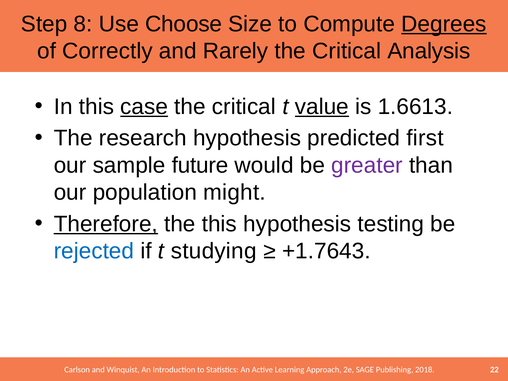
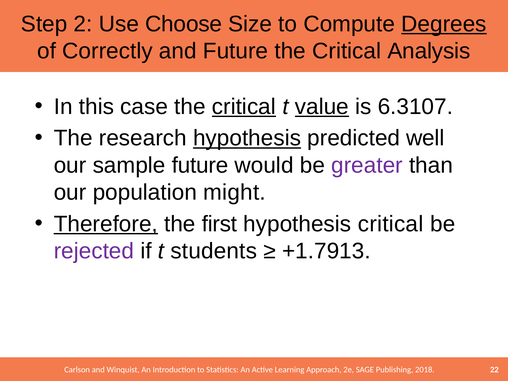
8: 8 -> 2
and Rarely: Rarely -> Future
case underline: present -> none
critical at (244, 107) underline: none -> present
1.6613: 1.6613 -> 6.3107
hypothesis at (247, 138) underline: none -> present
first: first -> well
the this: this -> first
hypothesis testing: testing -> critical
rejected colour: blue -> purple
studying: studying -> students
+1.7643: +1.7643 -> +1.7913
